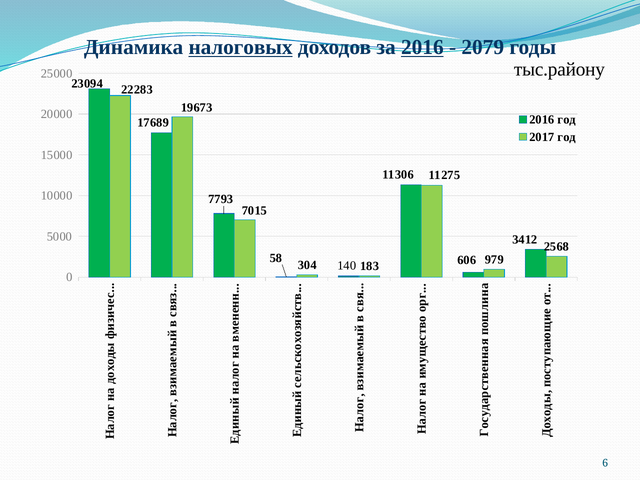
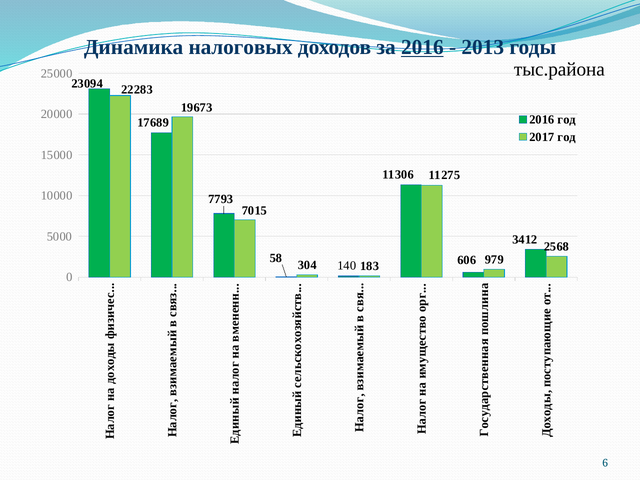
налоговых underline: present -> none
2079: 2079 -> 2013
тыс.району: тыс.району -> тыс.района
